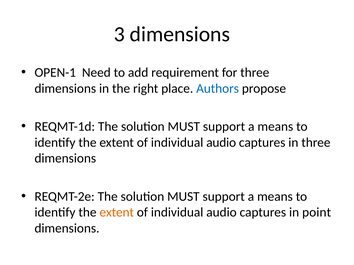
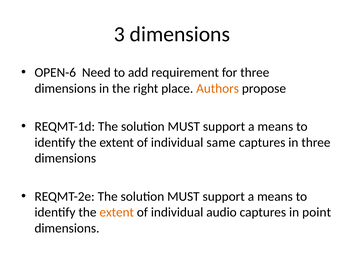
OPEN-1: OPEN-1 -> OPEN-6
Authors colour: blue -> orange
audio at (221, 143): audio -> same
